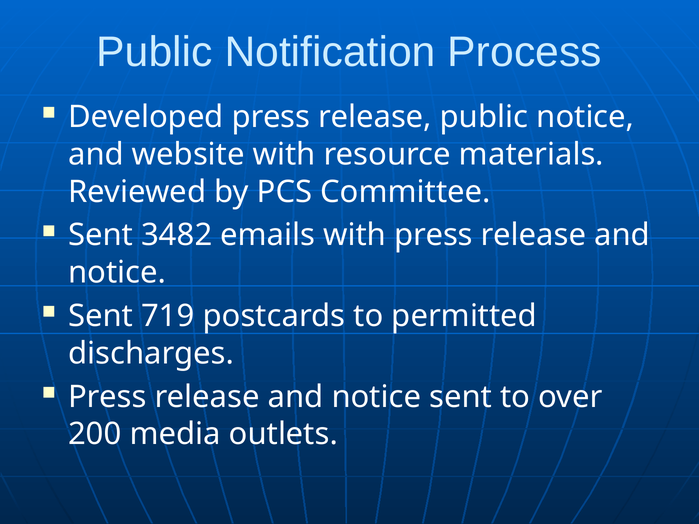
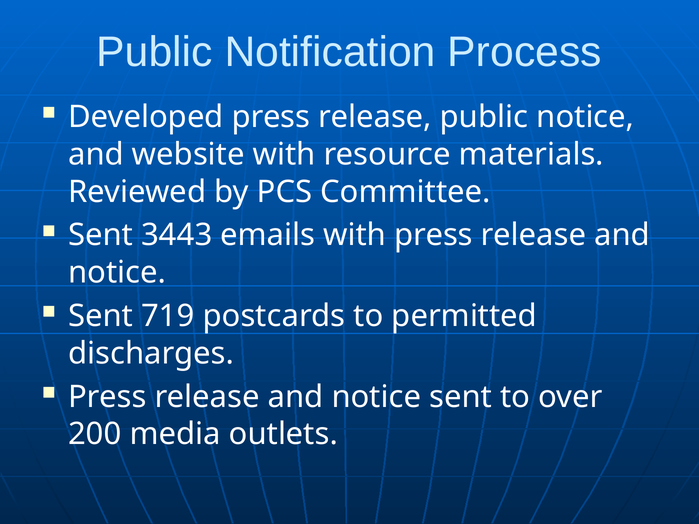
3482: 3482 -> 3443
